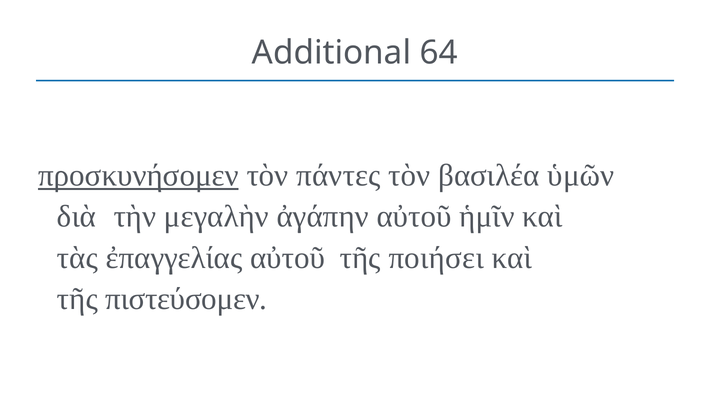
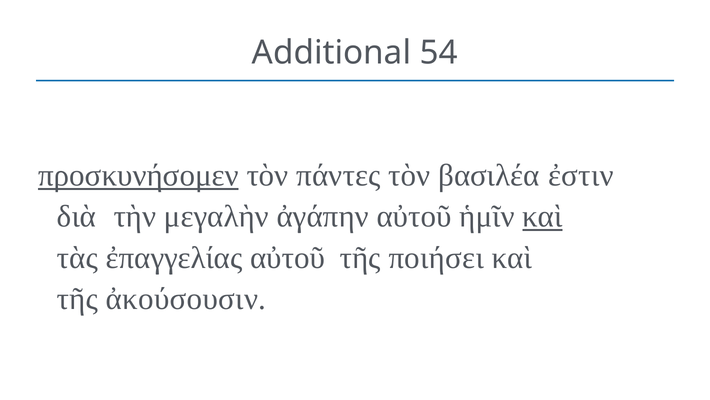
64: 64 -> 54
ὑμῶν: ὑμῶν -> ἐστιν
καὶ at (542, 216) underline: none -> present
πιστεύσομεν: πιστεύσομεν -> ἀκούσουσιν
